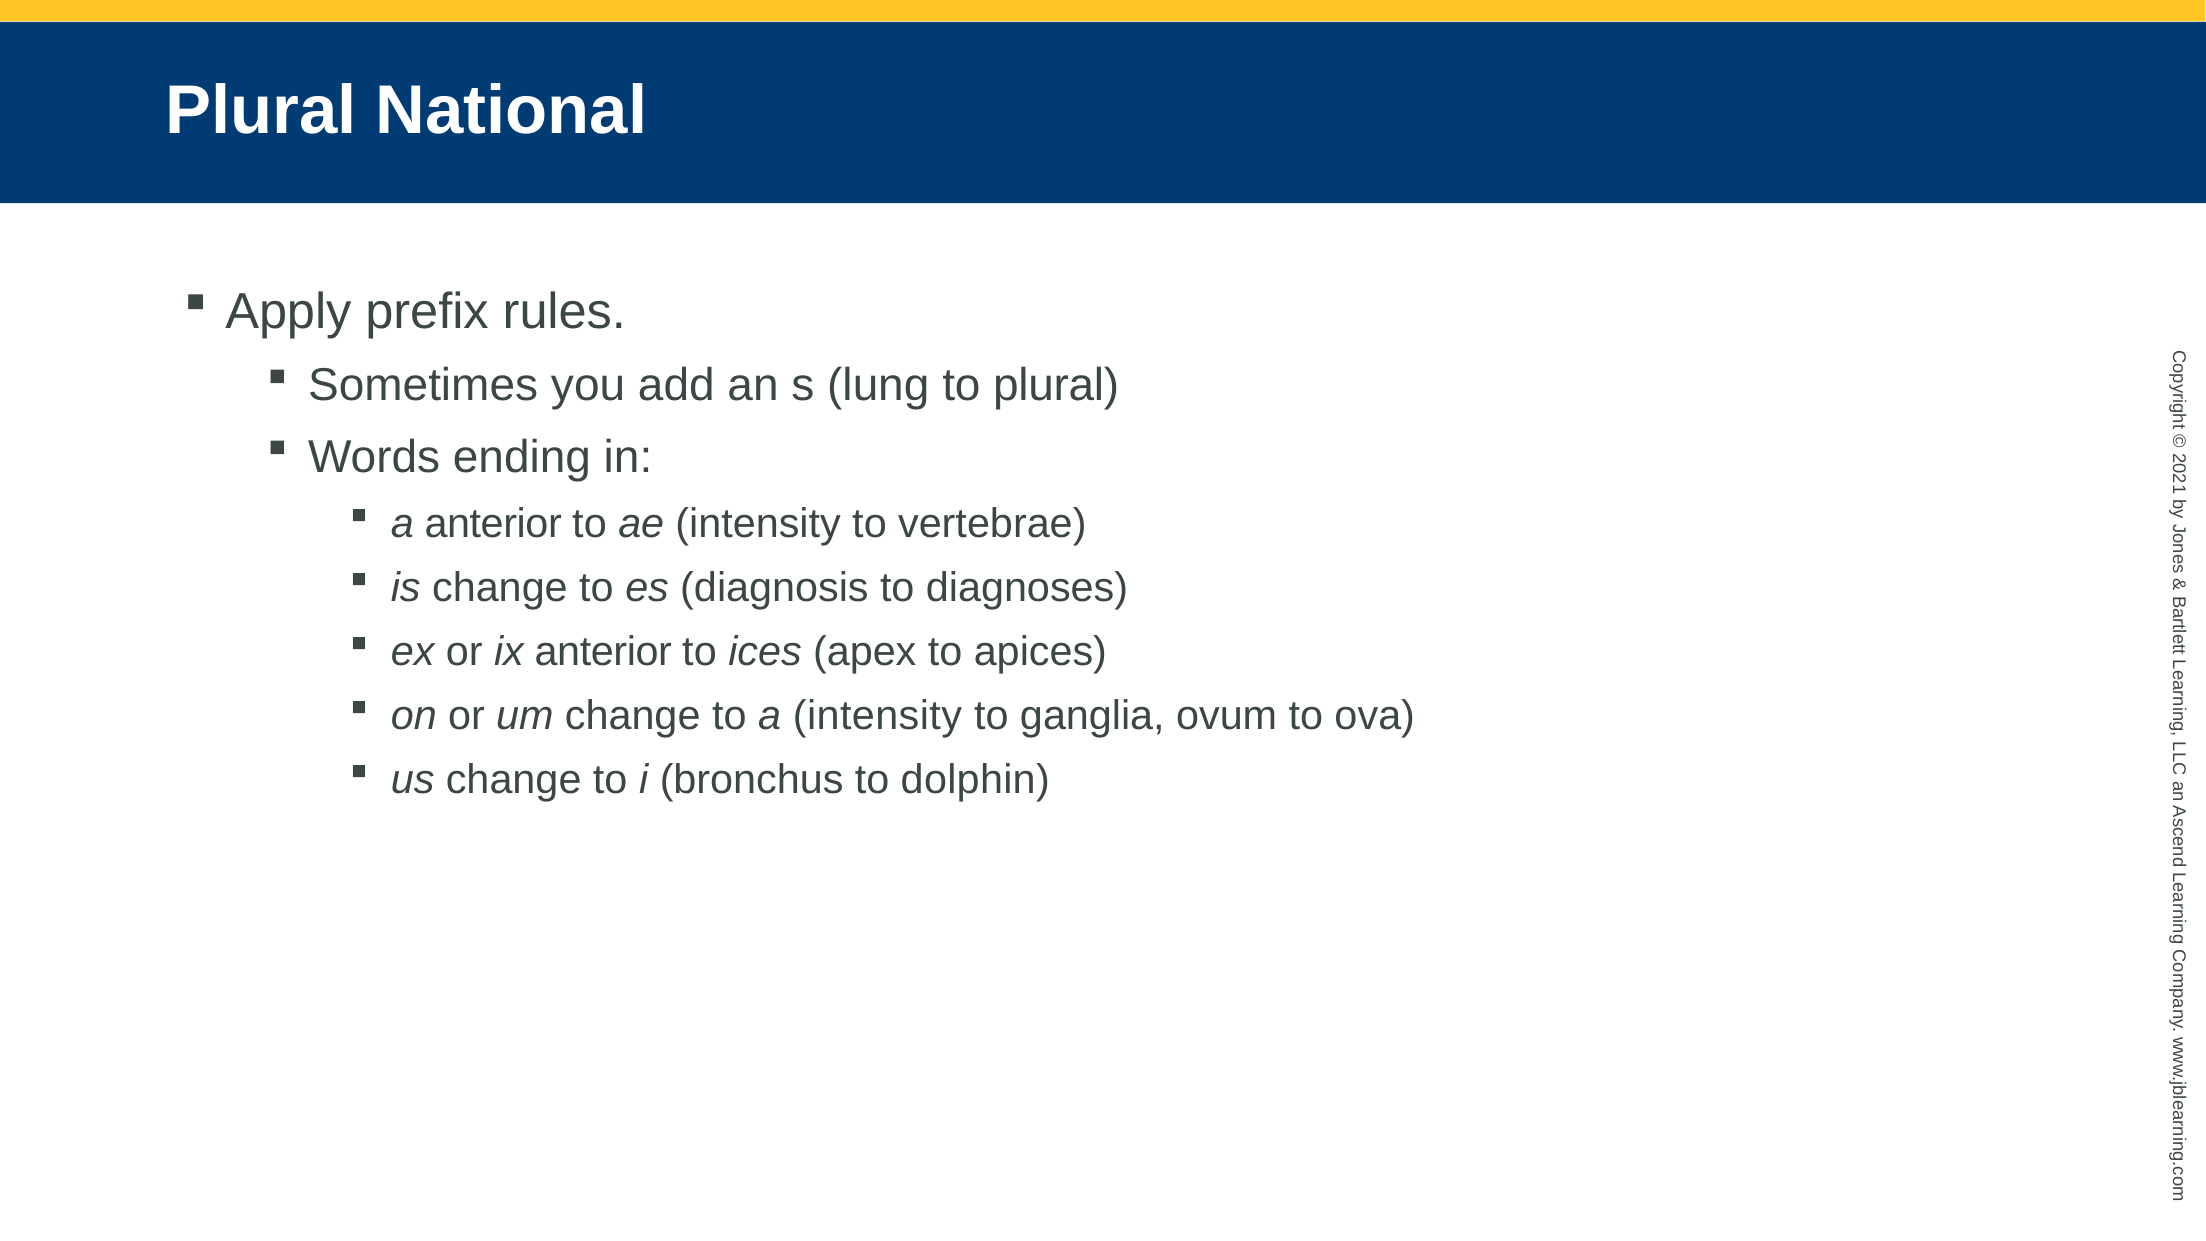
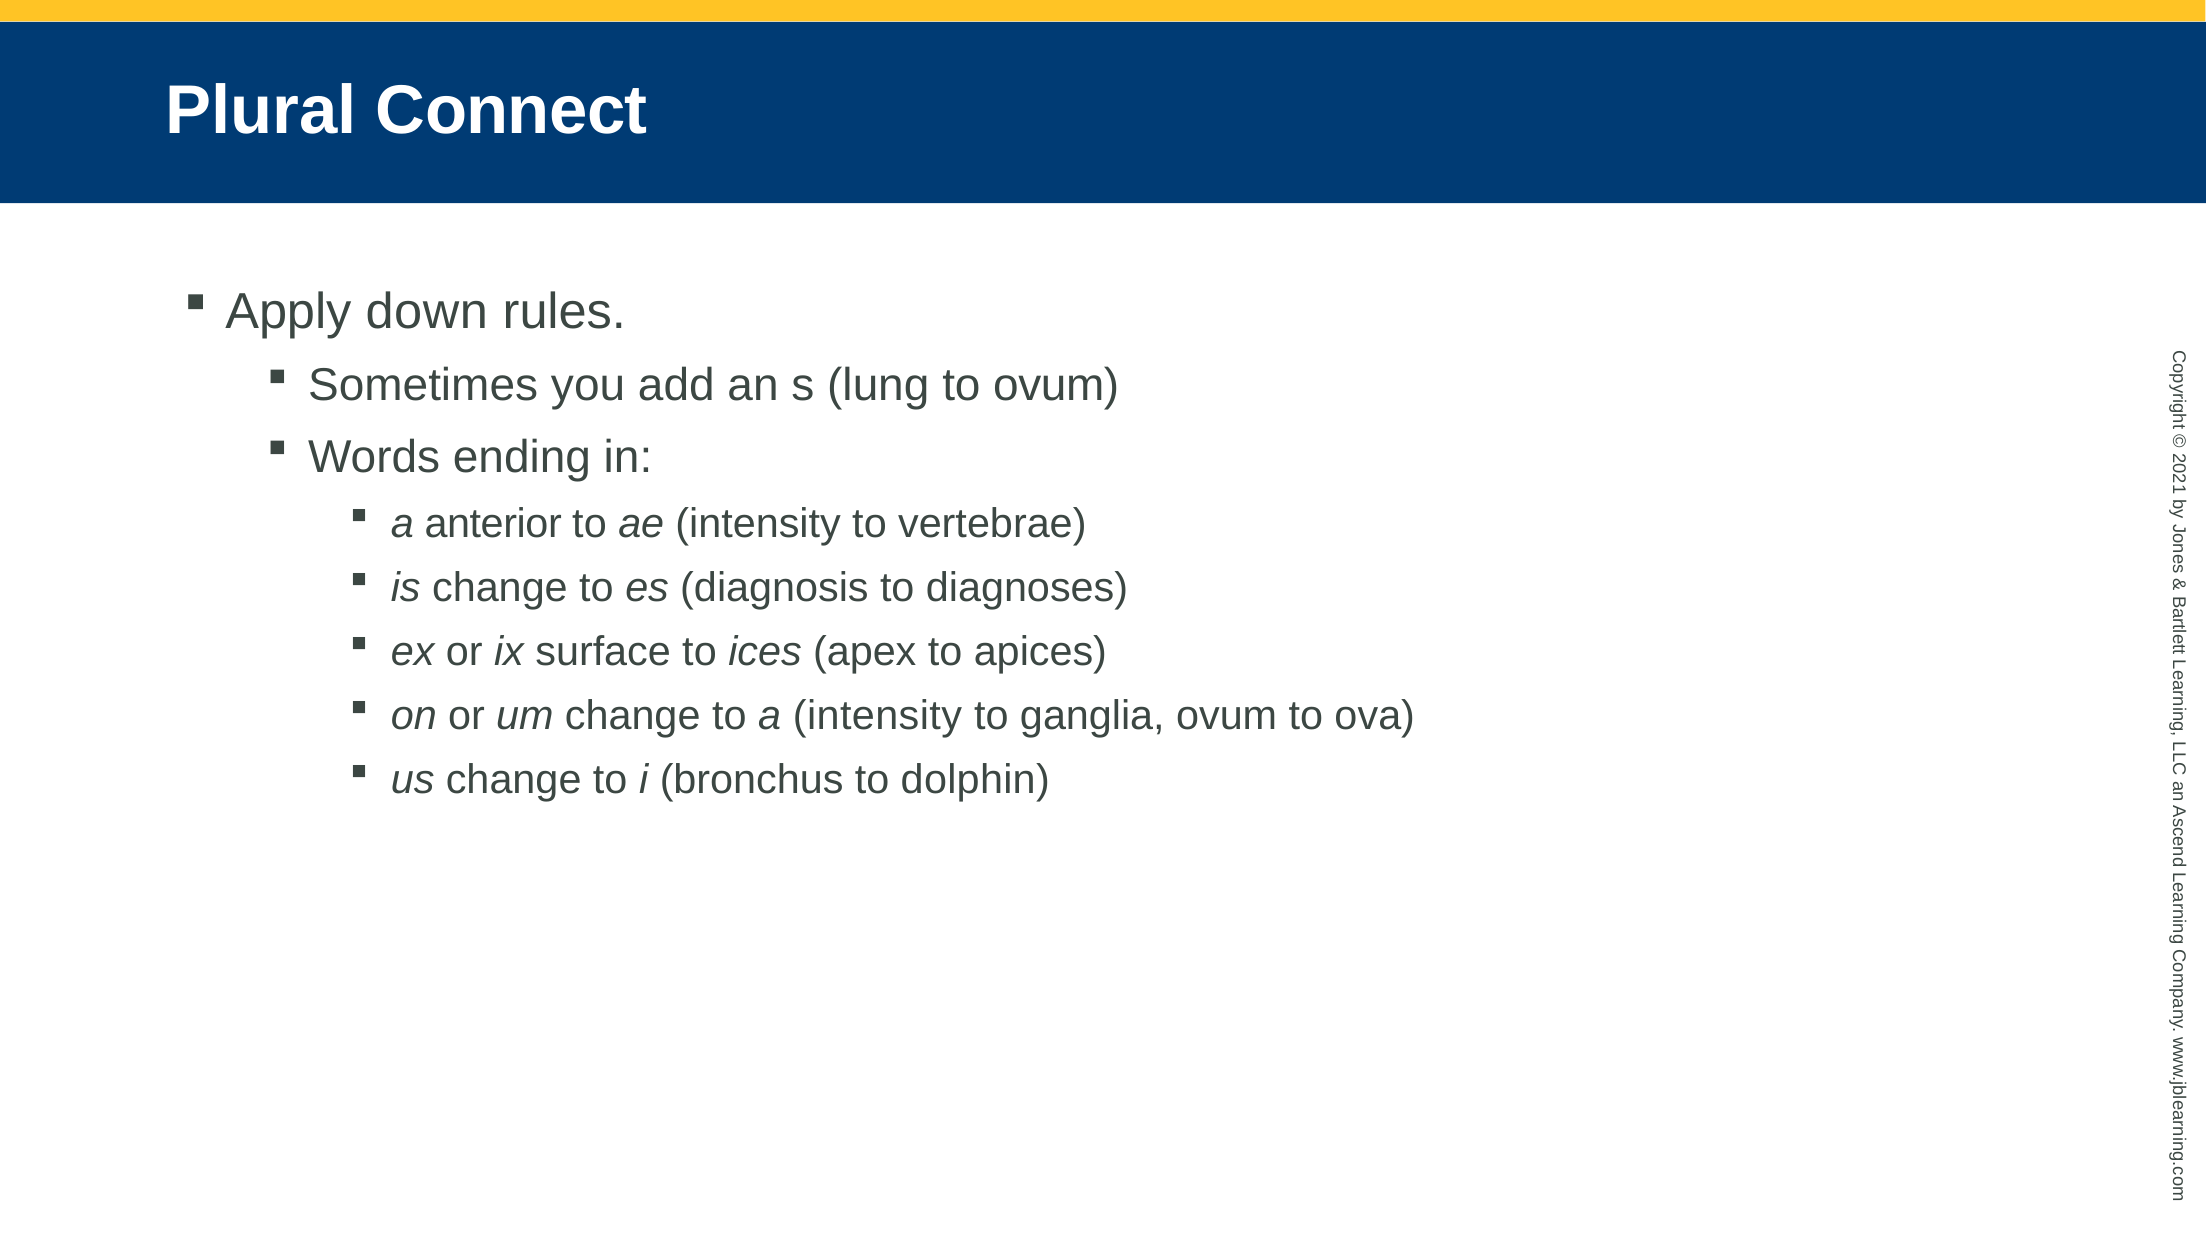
National: National -> Connect
prefix: prefix -> down
to plural: plural -> ovum
ix anterior: anterior -> surface
